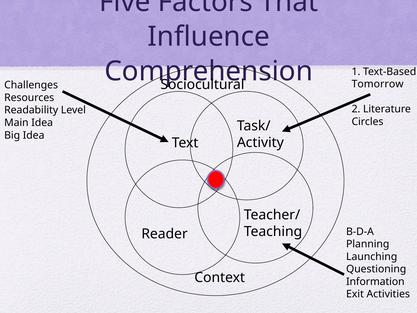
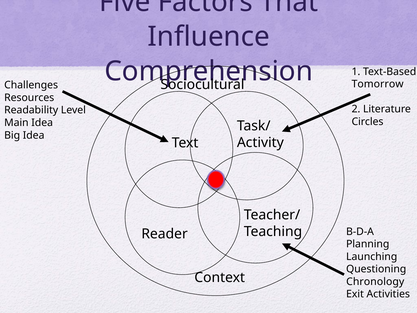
Information: Information -> Chronology
